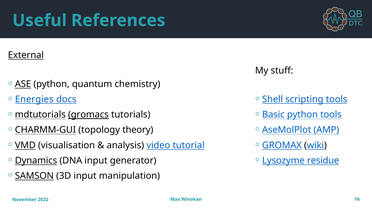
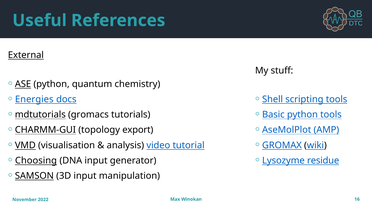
gromacs underline: present -> none
theory: theory -> export
Dynamics: Dynamics -> Choosing
